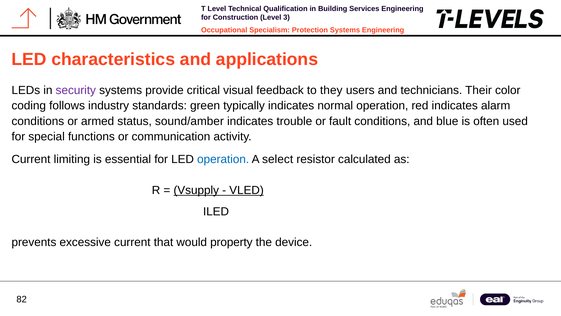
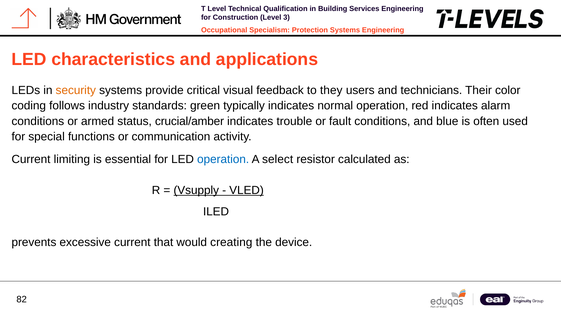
security colour: purple -> orange
sound/amber: sound/amber -> crucial/amber
property: property -> creating
